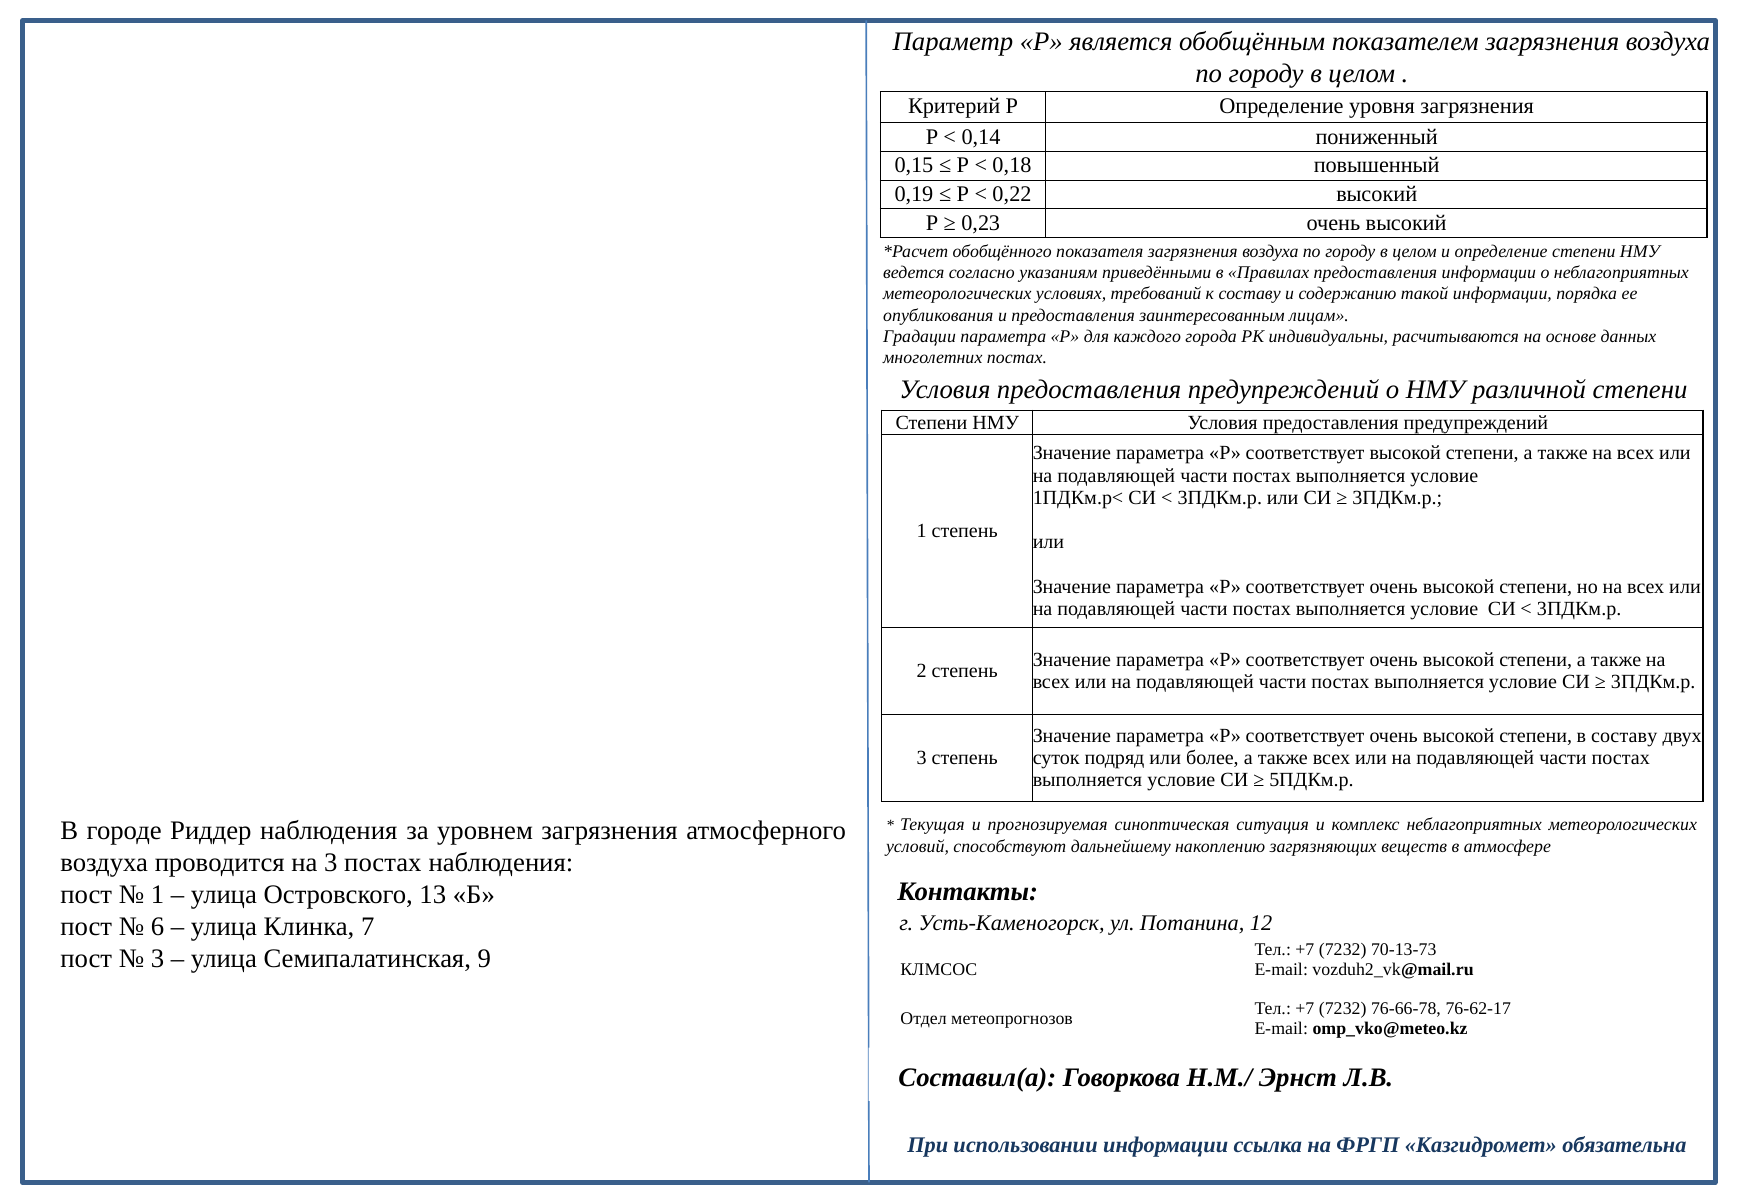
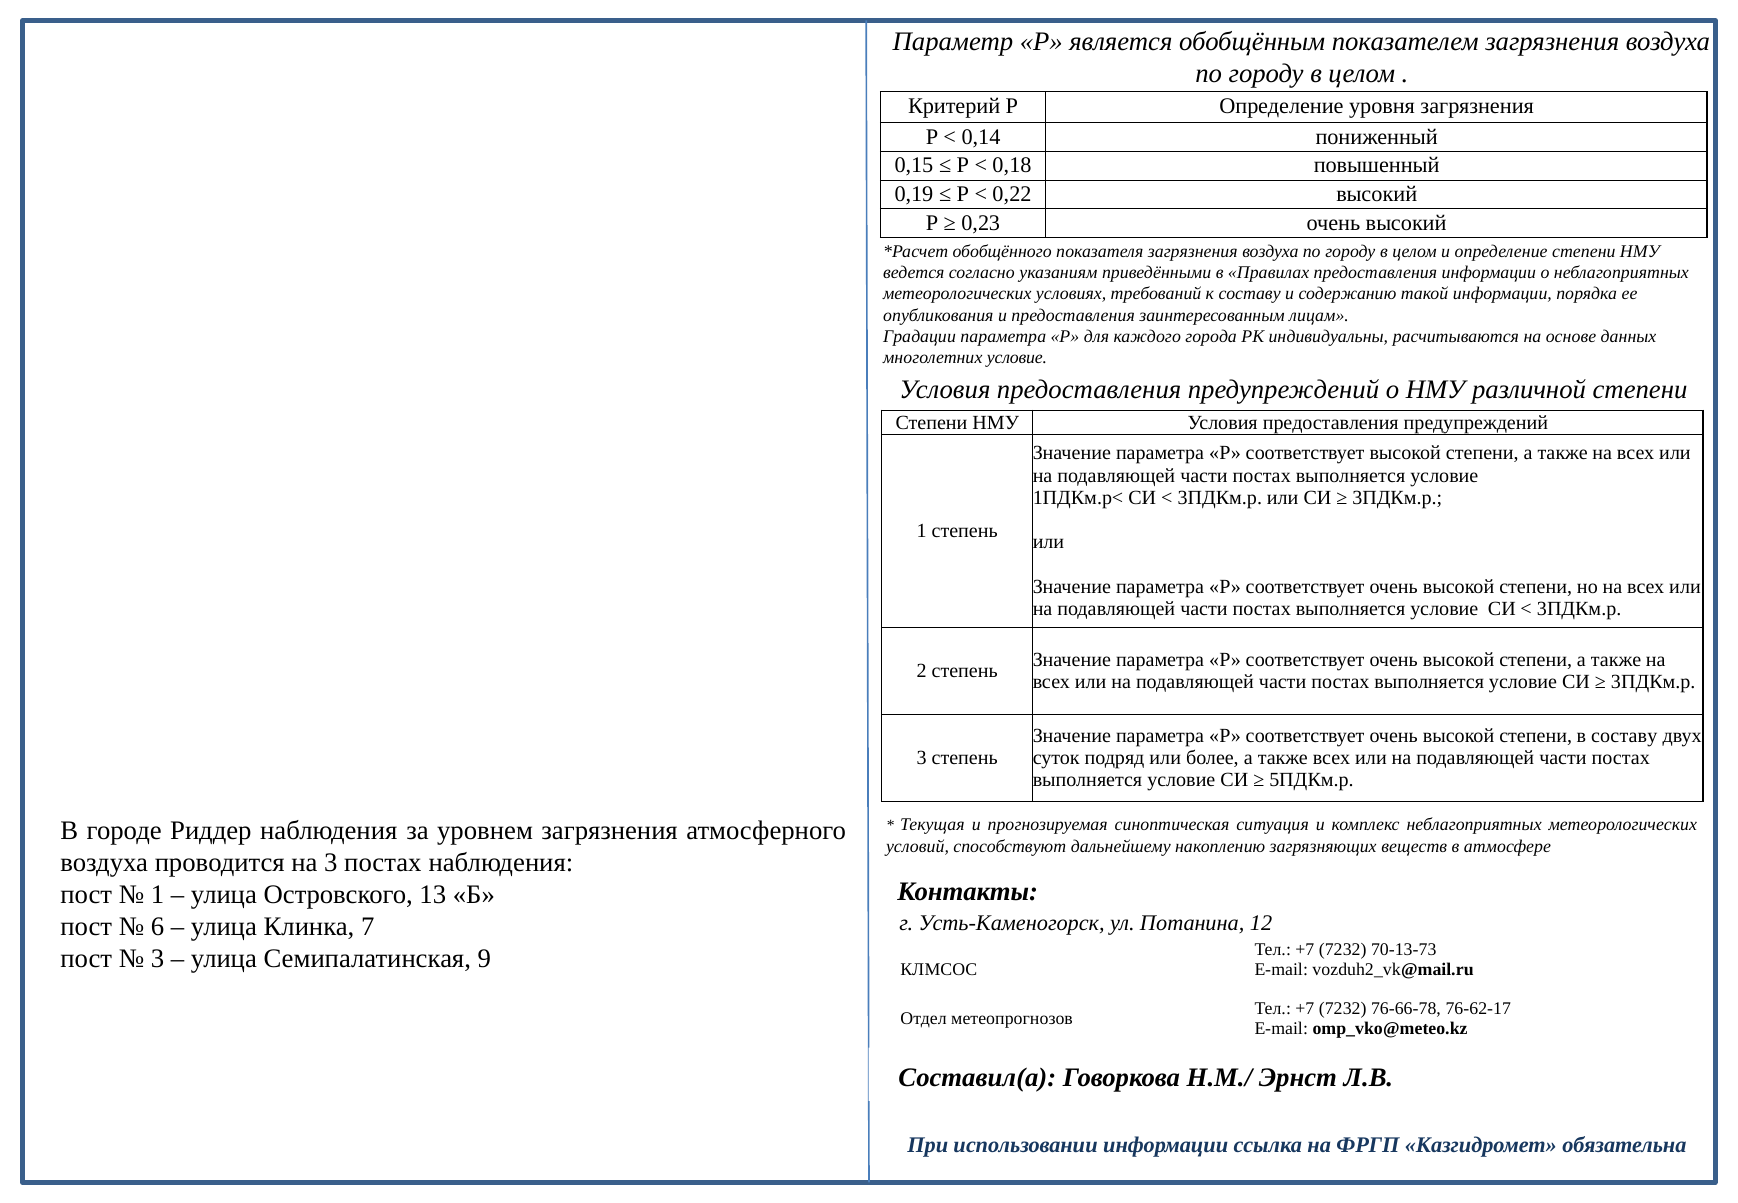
многолетних постах: постах -> условие
